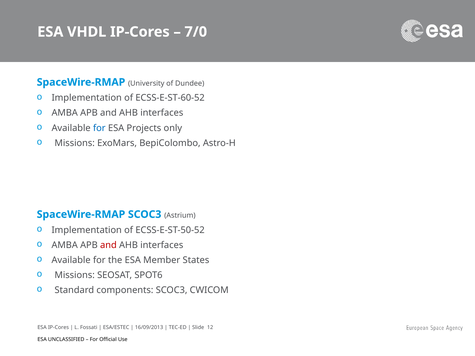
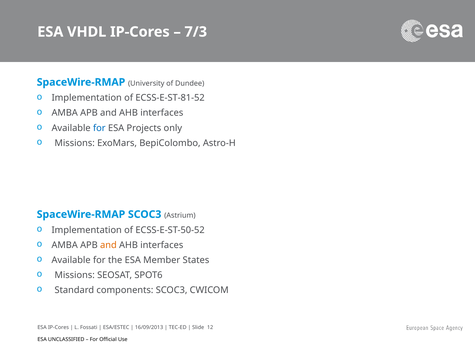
7/0: 7/0 -> 7/3
ECSS-E-ST-60-52: ECSS-E-ST-60-52 -> ECSS-E-ST-81-52
and at (108, 245) colour: red -> orange
